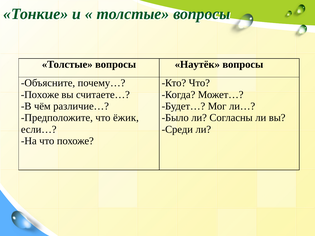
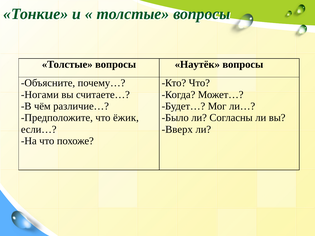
Похоже at (40, 95): Похоже -> Ногами
Среди: Среди -> Вверх
